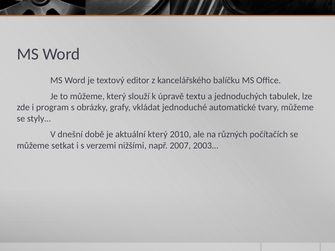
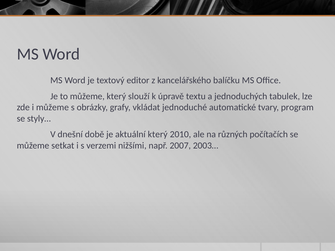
i program: program -> můžeme
tvary můžeme: můžeme -> program
